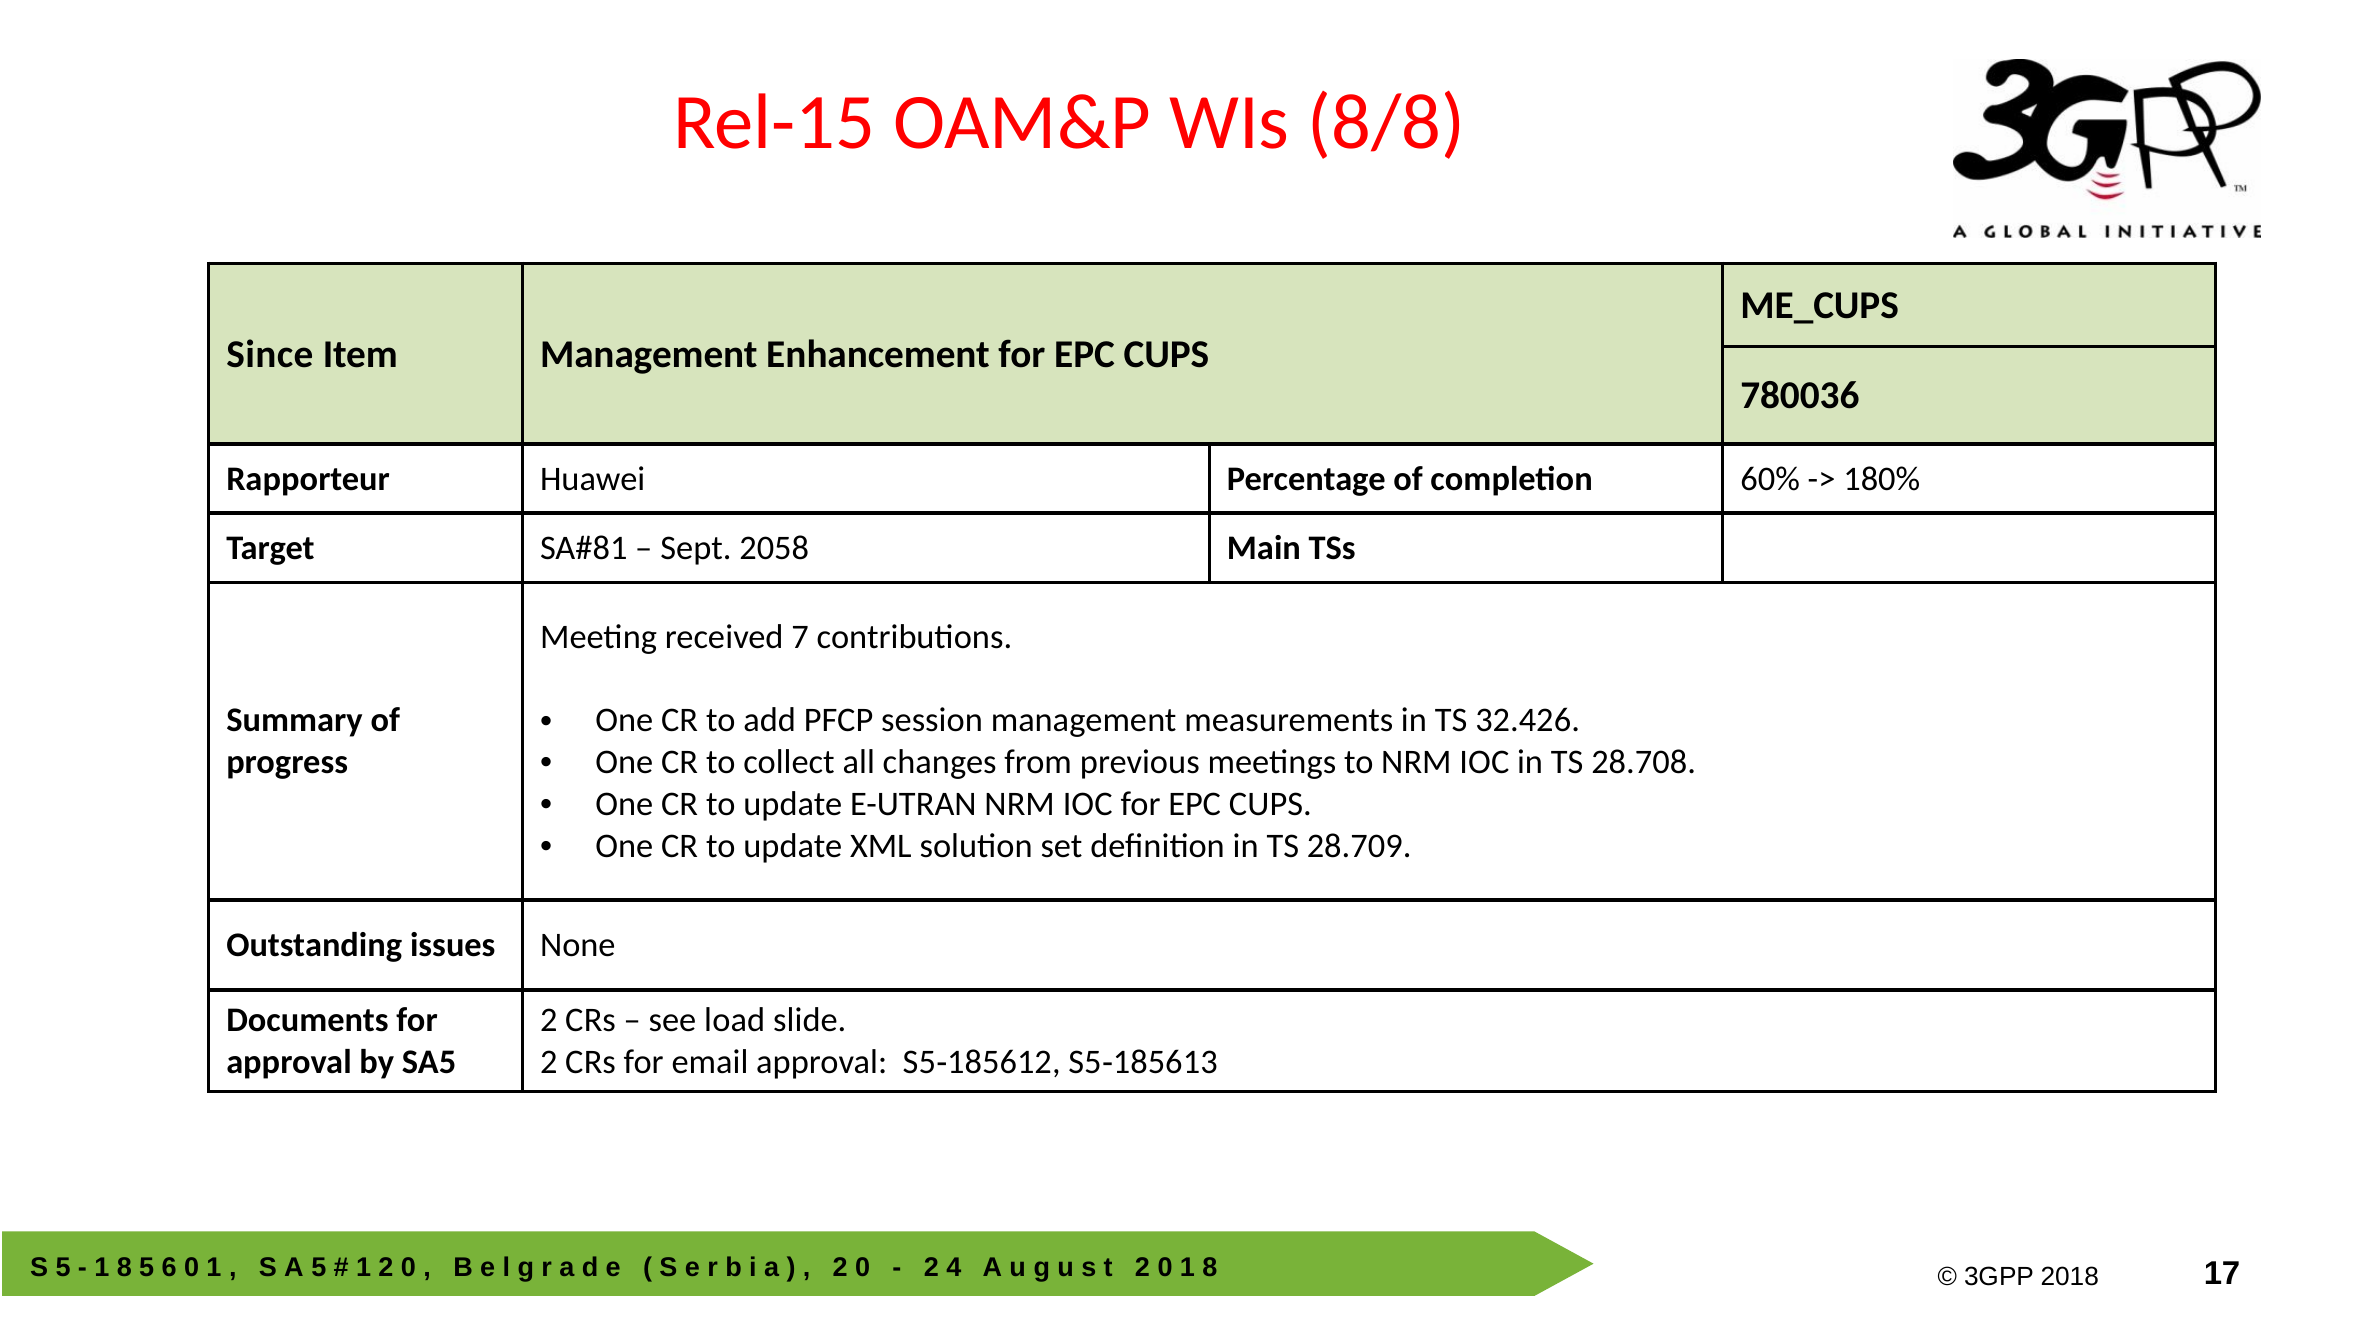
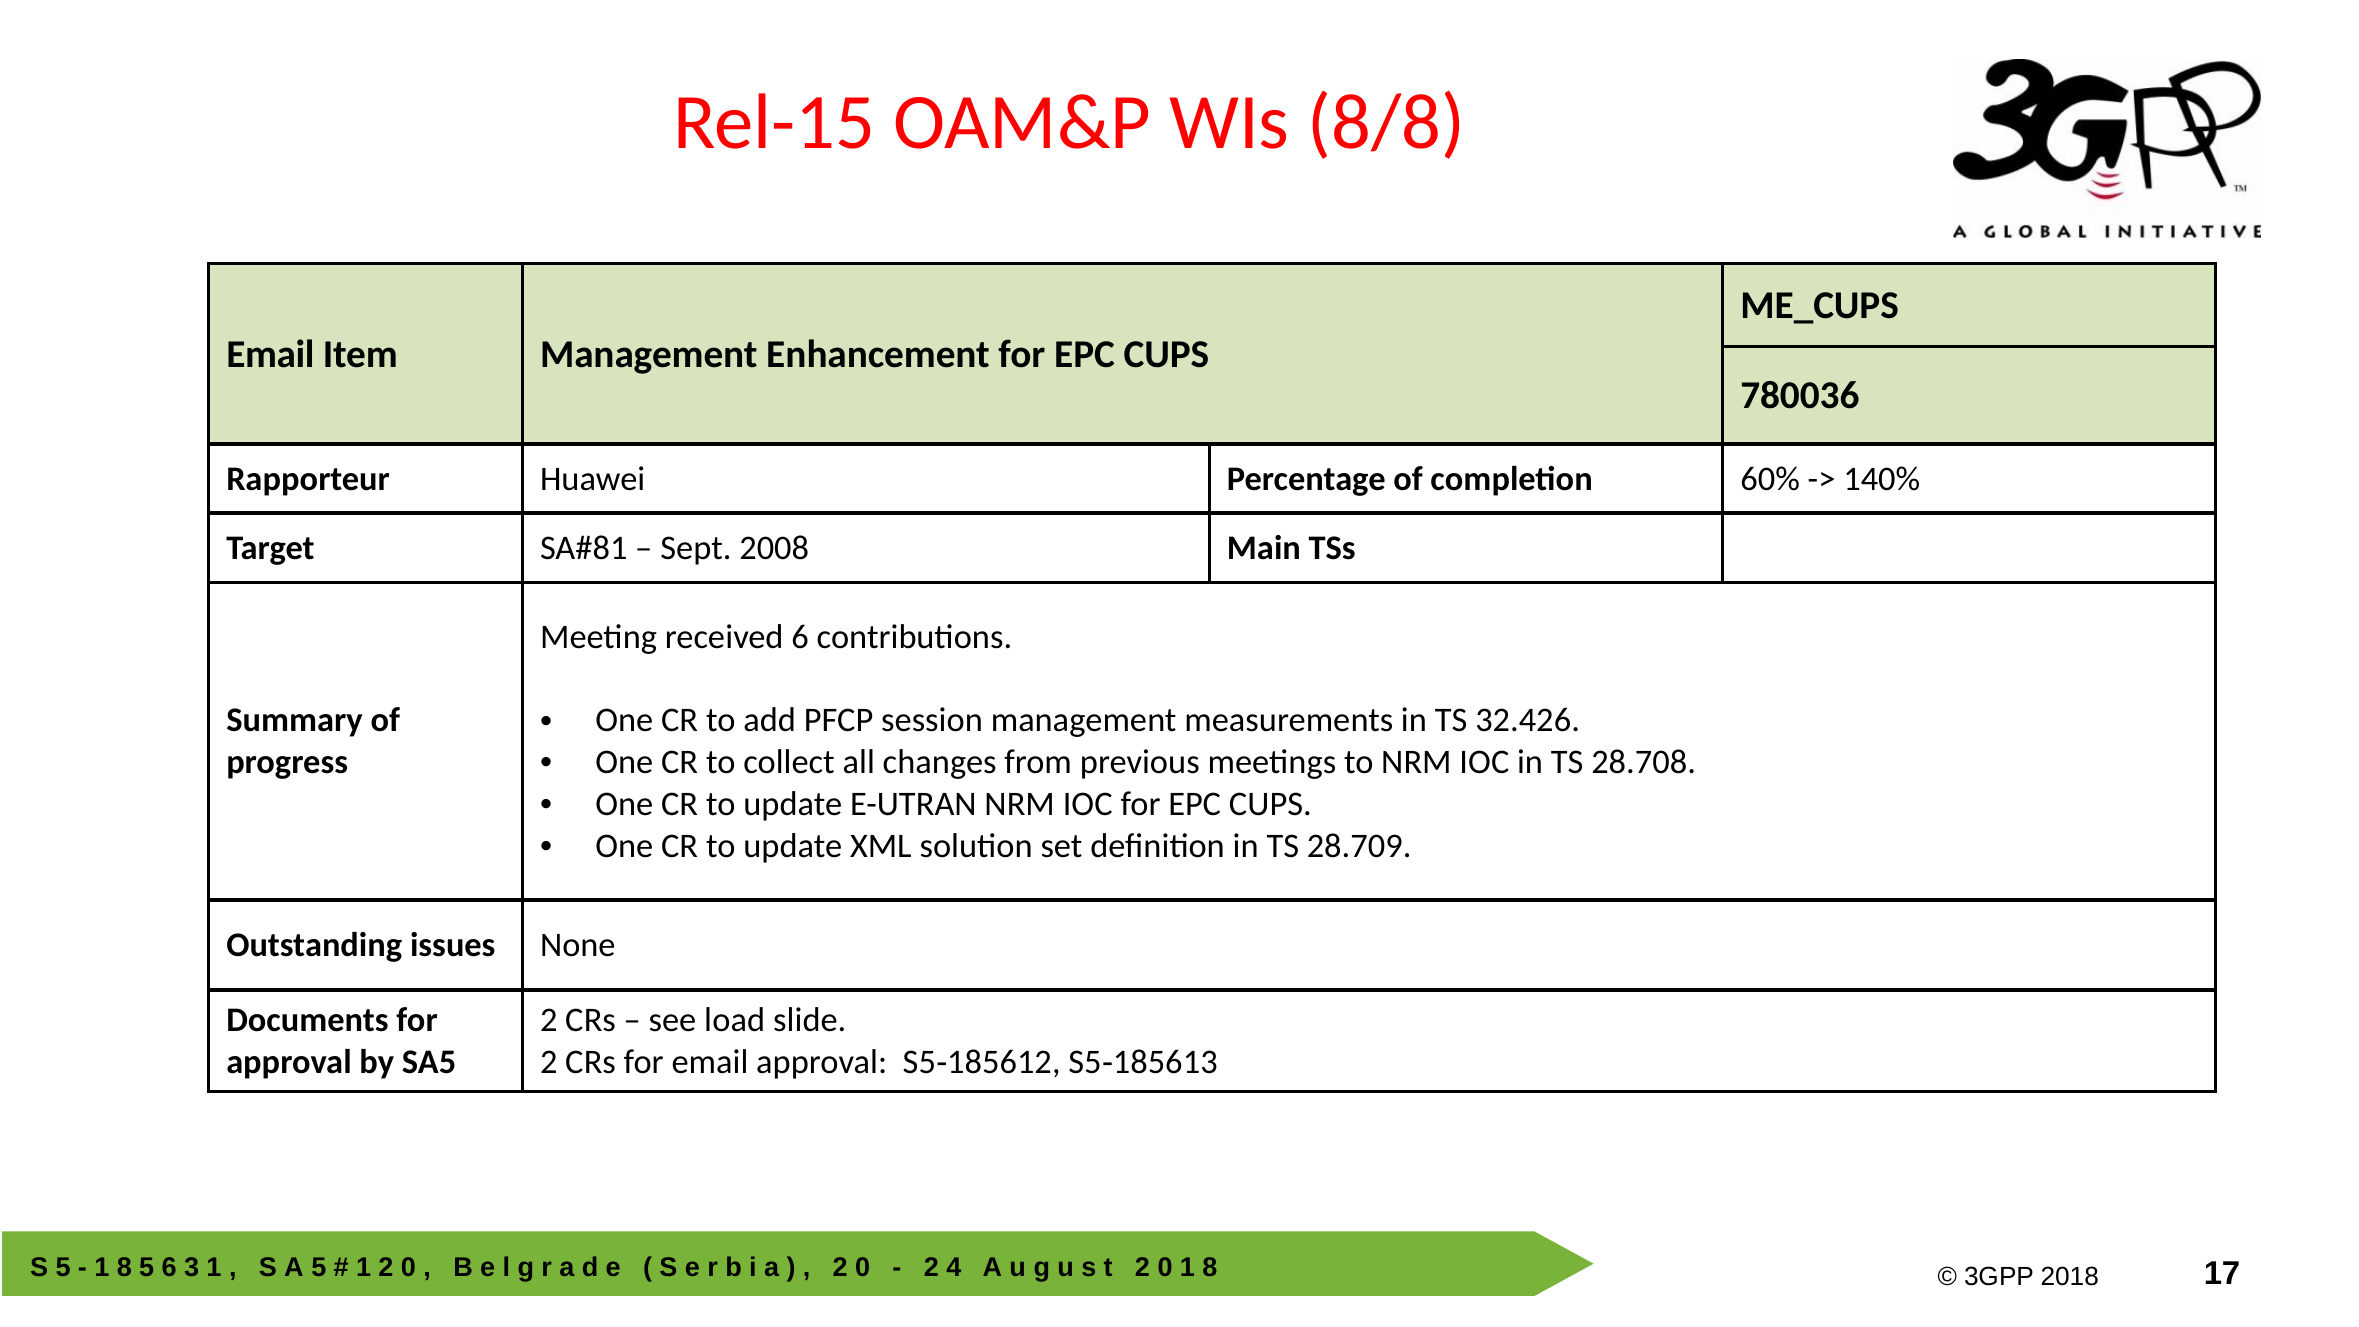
Since at (270, 354): Since -> Email
180%: 180% -> 140%
2058: 2058 -> 2008
received 7: 7 -> 6
0 at (192, 1267): 0 -> 3
